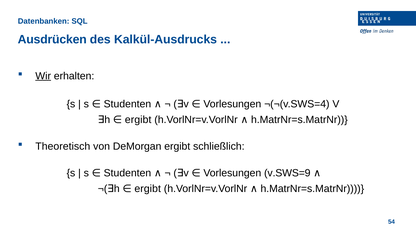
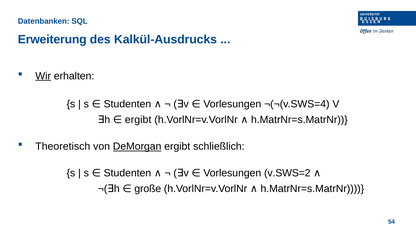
Ausdrücken: Ausdrücken -> Erweiterung
DeMorgan underline: none -> present
v.SWS=9: v.SWS=9 -> v.SWS=2
ergibt at (148, 189): ergibt -> große
